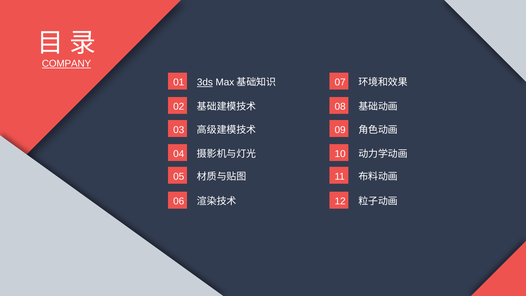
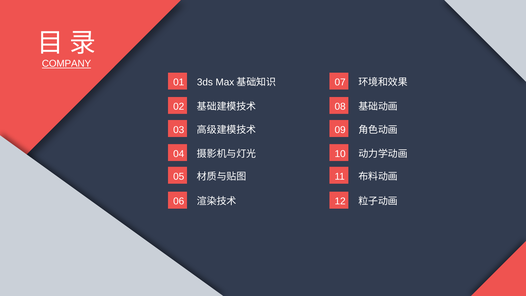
3ds underline: present -> none
